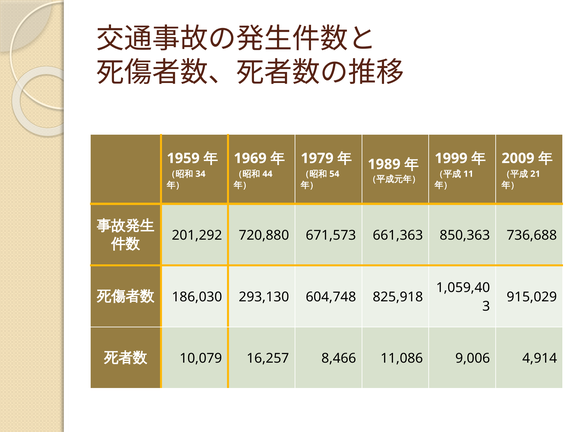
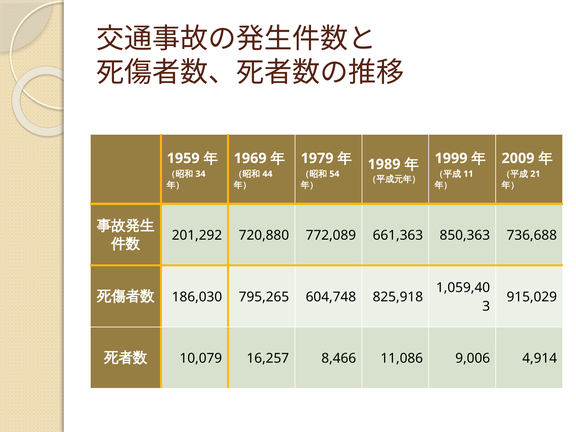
671,573: 671,573 -> 772,089
293,130: 293,130 -> 795,265
